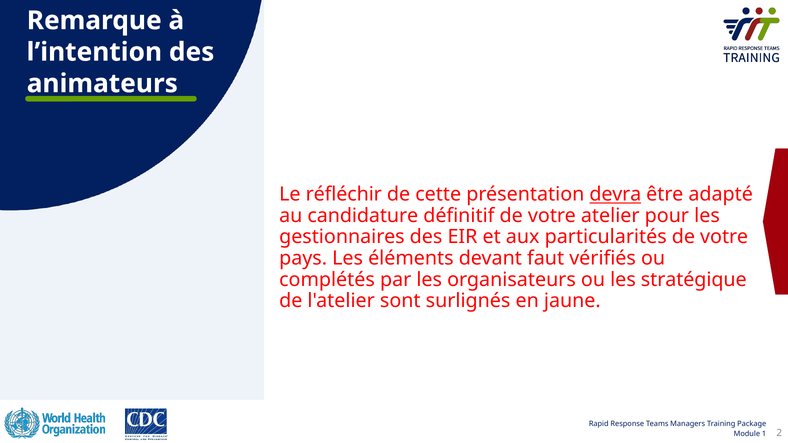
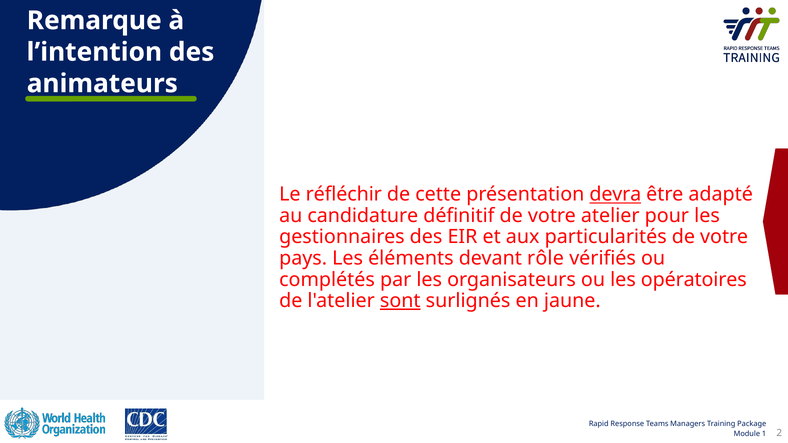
faut: faut -> rôle
stratégique: stratégique -> opératoires
sont underline: none -> present
